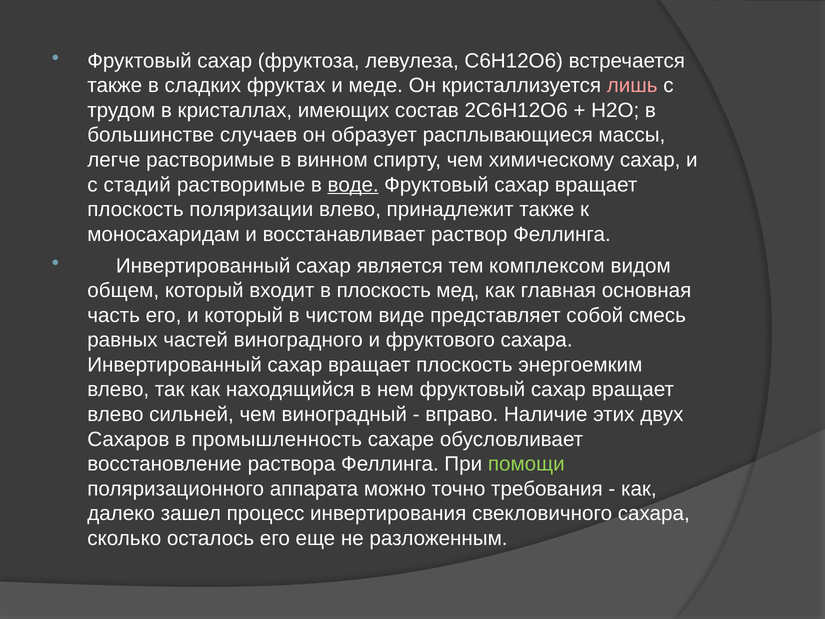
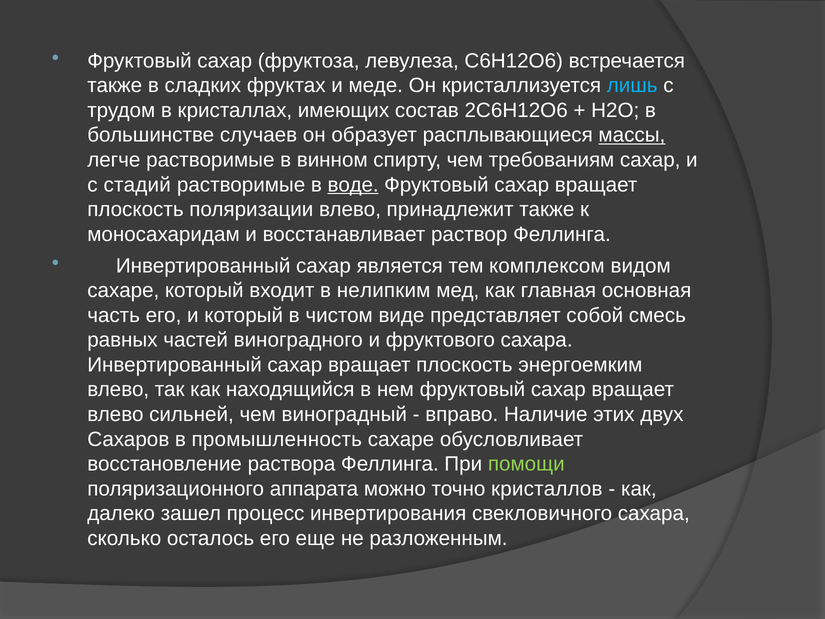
лишь colour: pink -> light blue
массы underline: none -> present
химическому: химическому -> требованиям
общем at (123, 291): общем -> сахаре
в плоскость: плоскость -> нелипким
требования: требования -> кристаллов
